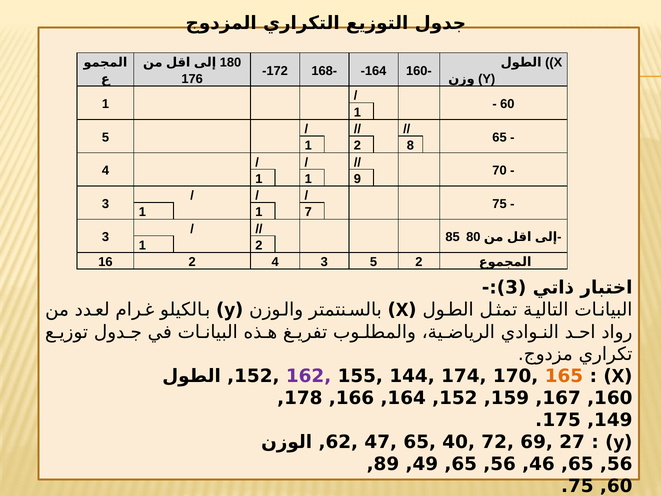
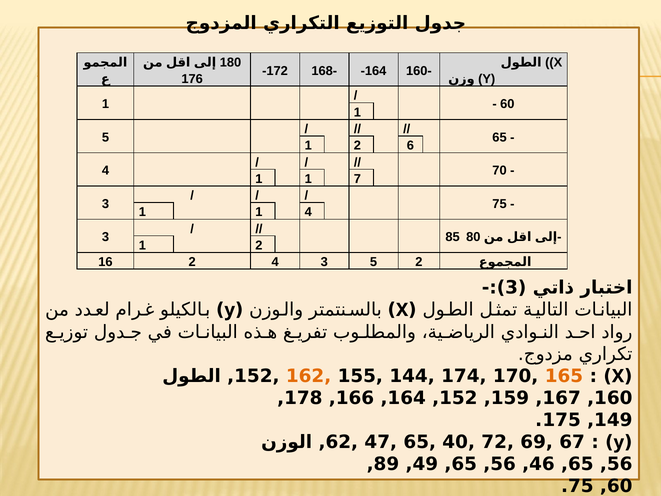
8: 8 -> 6
9: 9 -> 7
1 7: 7 -> 4
162 colour: purple -> orange
27: 27 -> 67
